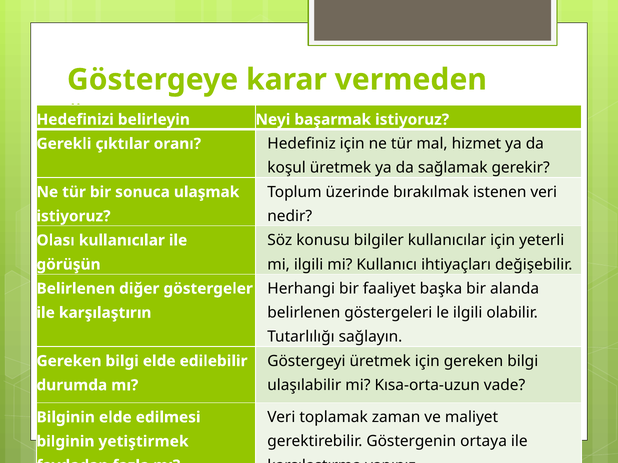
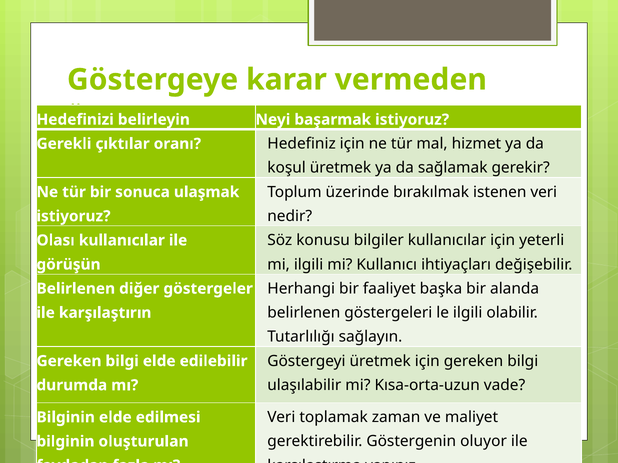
ortaya: ortaya -> oluyor
yetiştirmek: yetiştirmek -> oluşturulan
